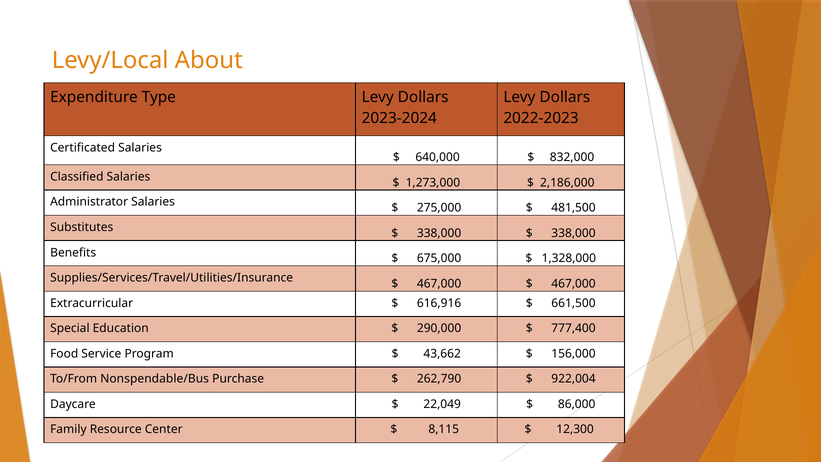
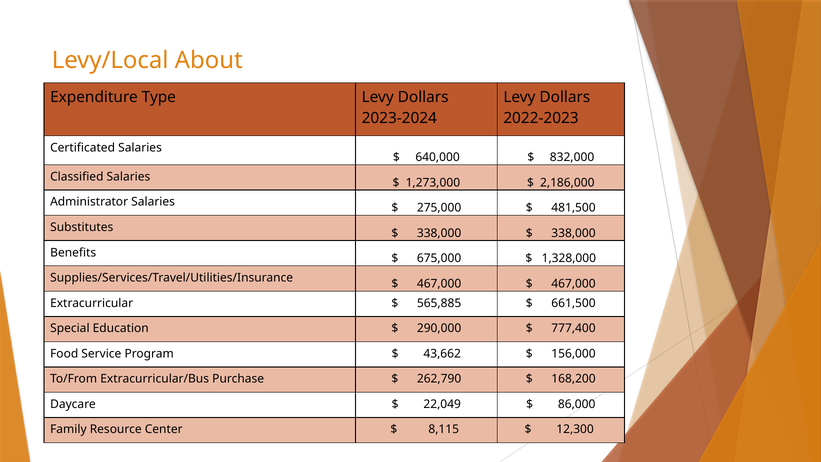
616,916: 616,916 -> 565,885
Nonspendable/Bus: Nonspendable/Bus -> Extracurricular/Bus
922,004: 922,004 -> 168,200
